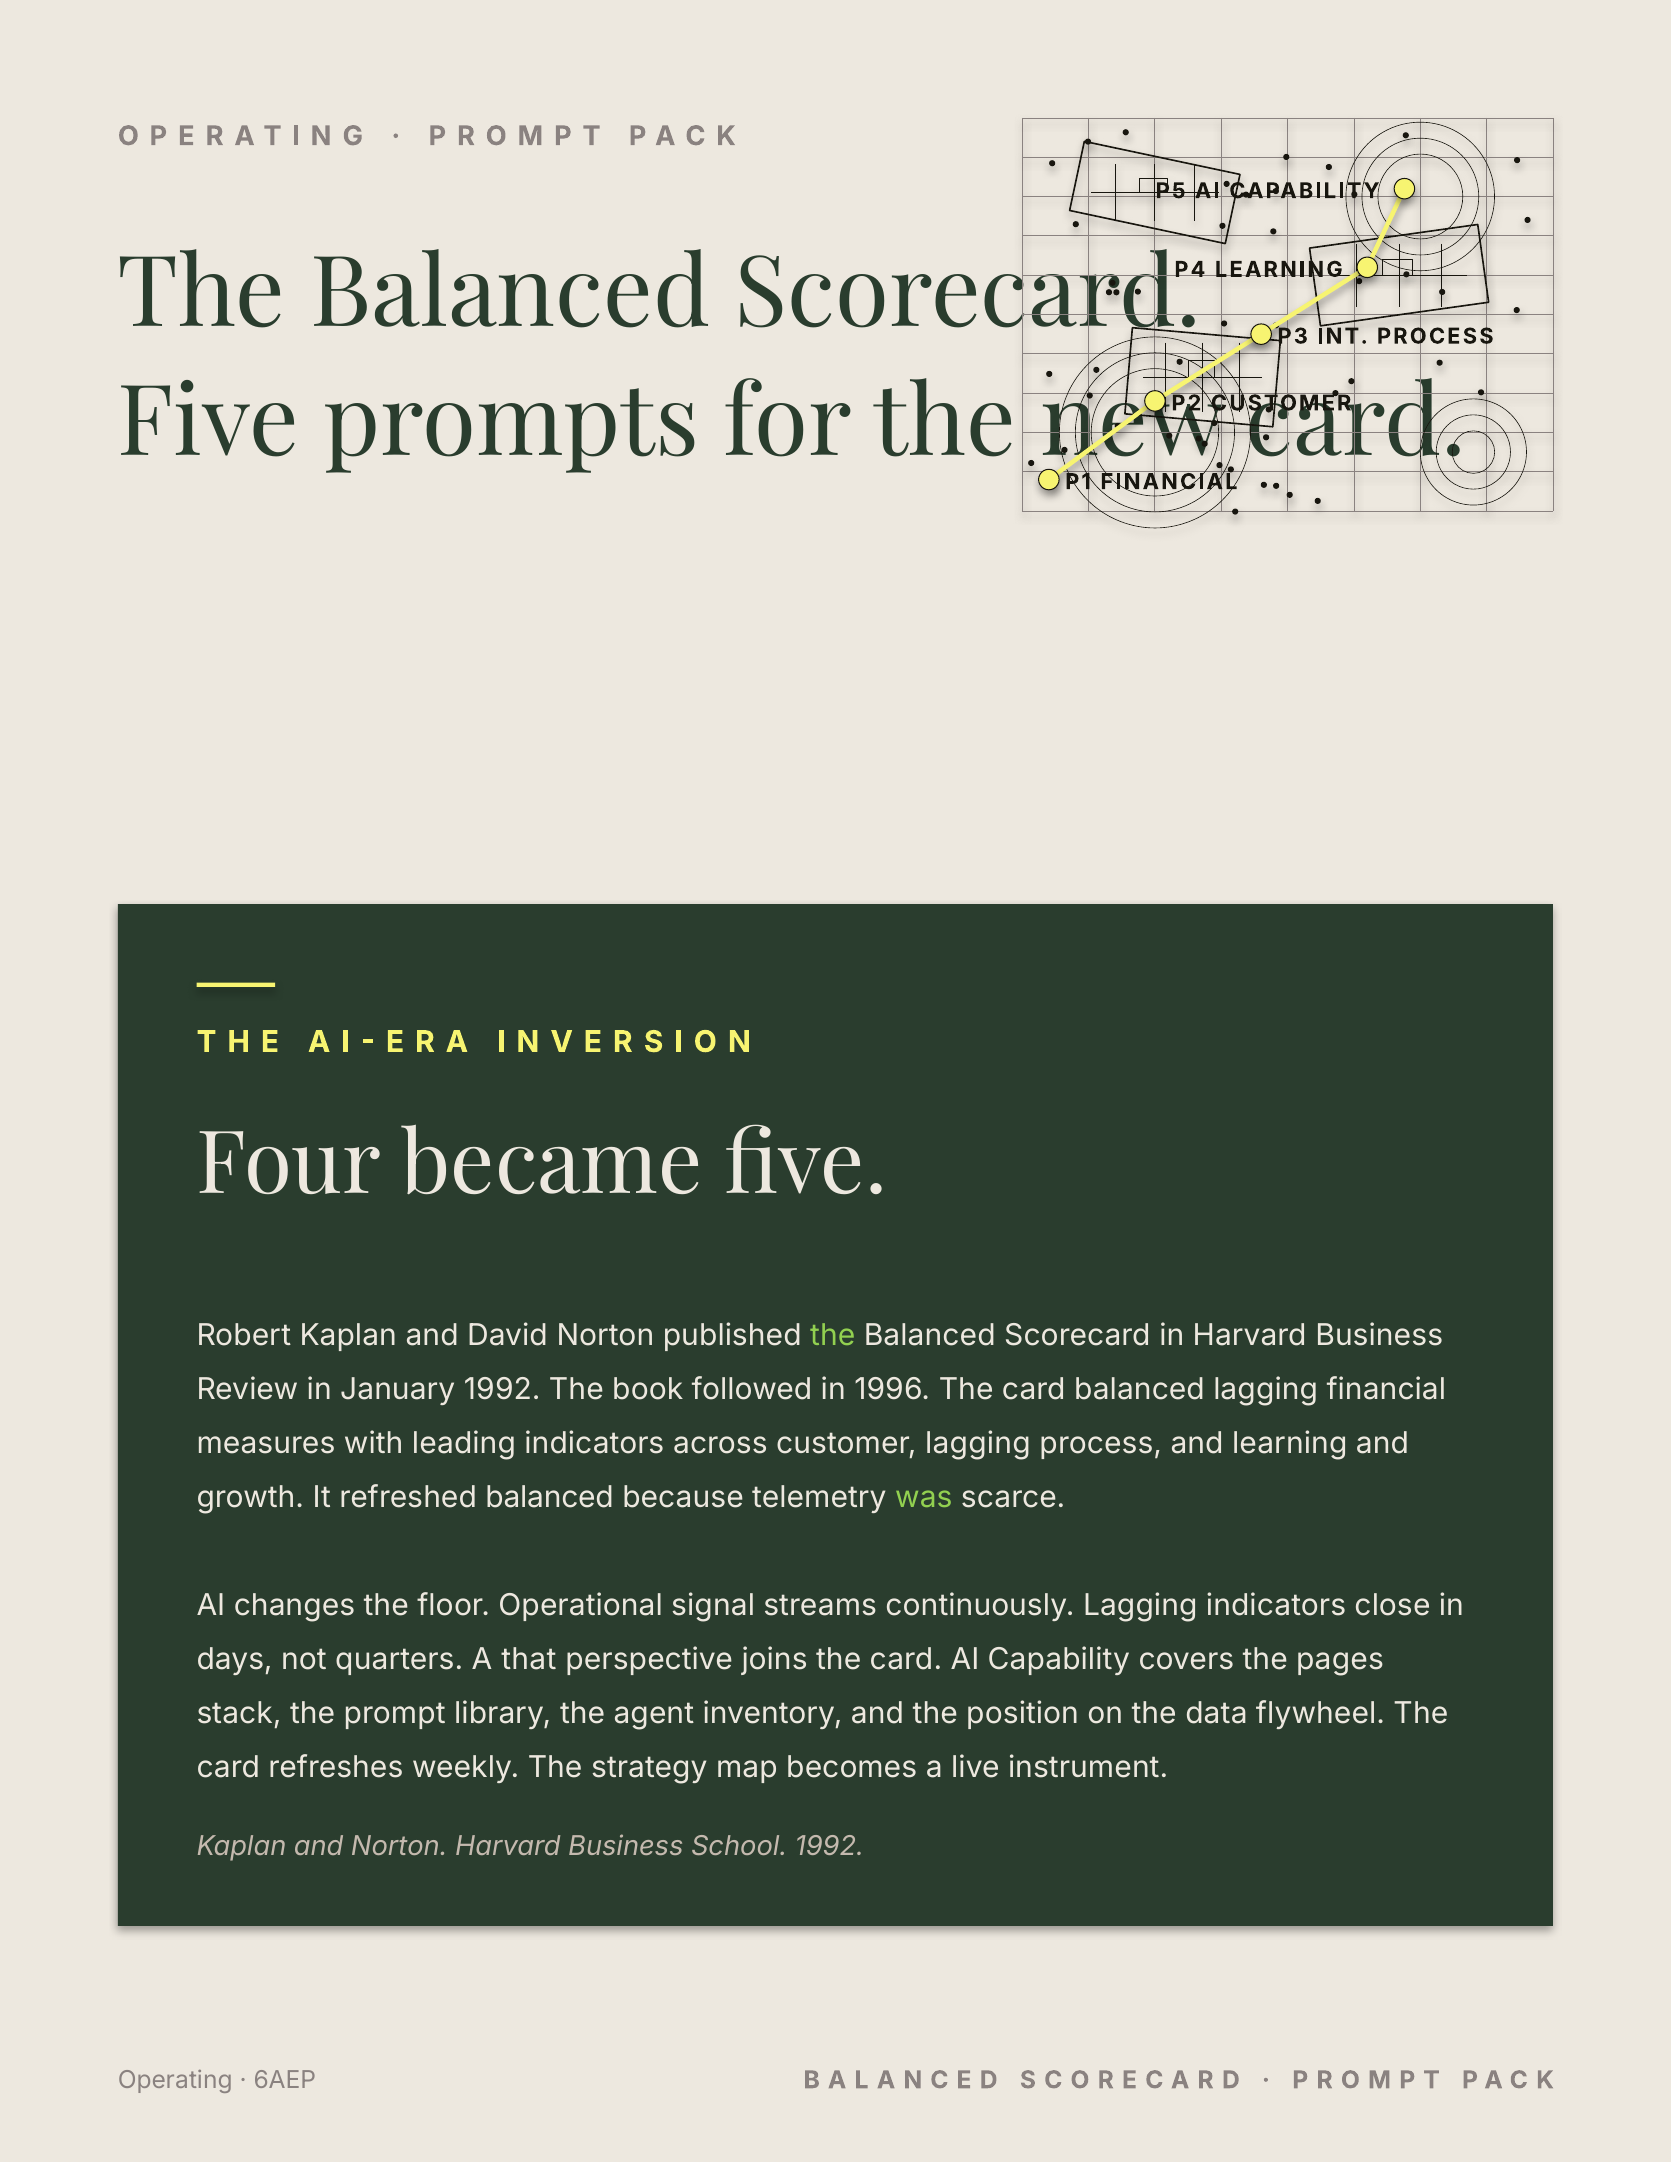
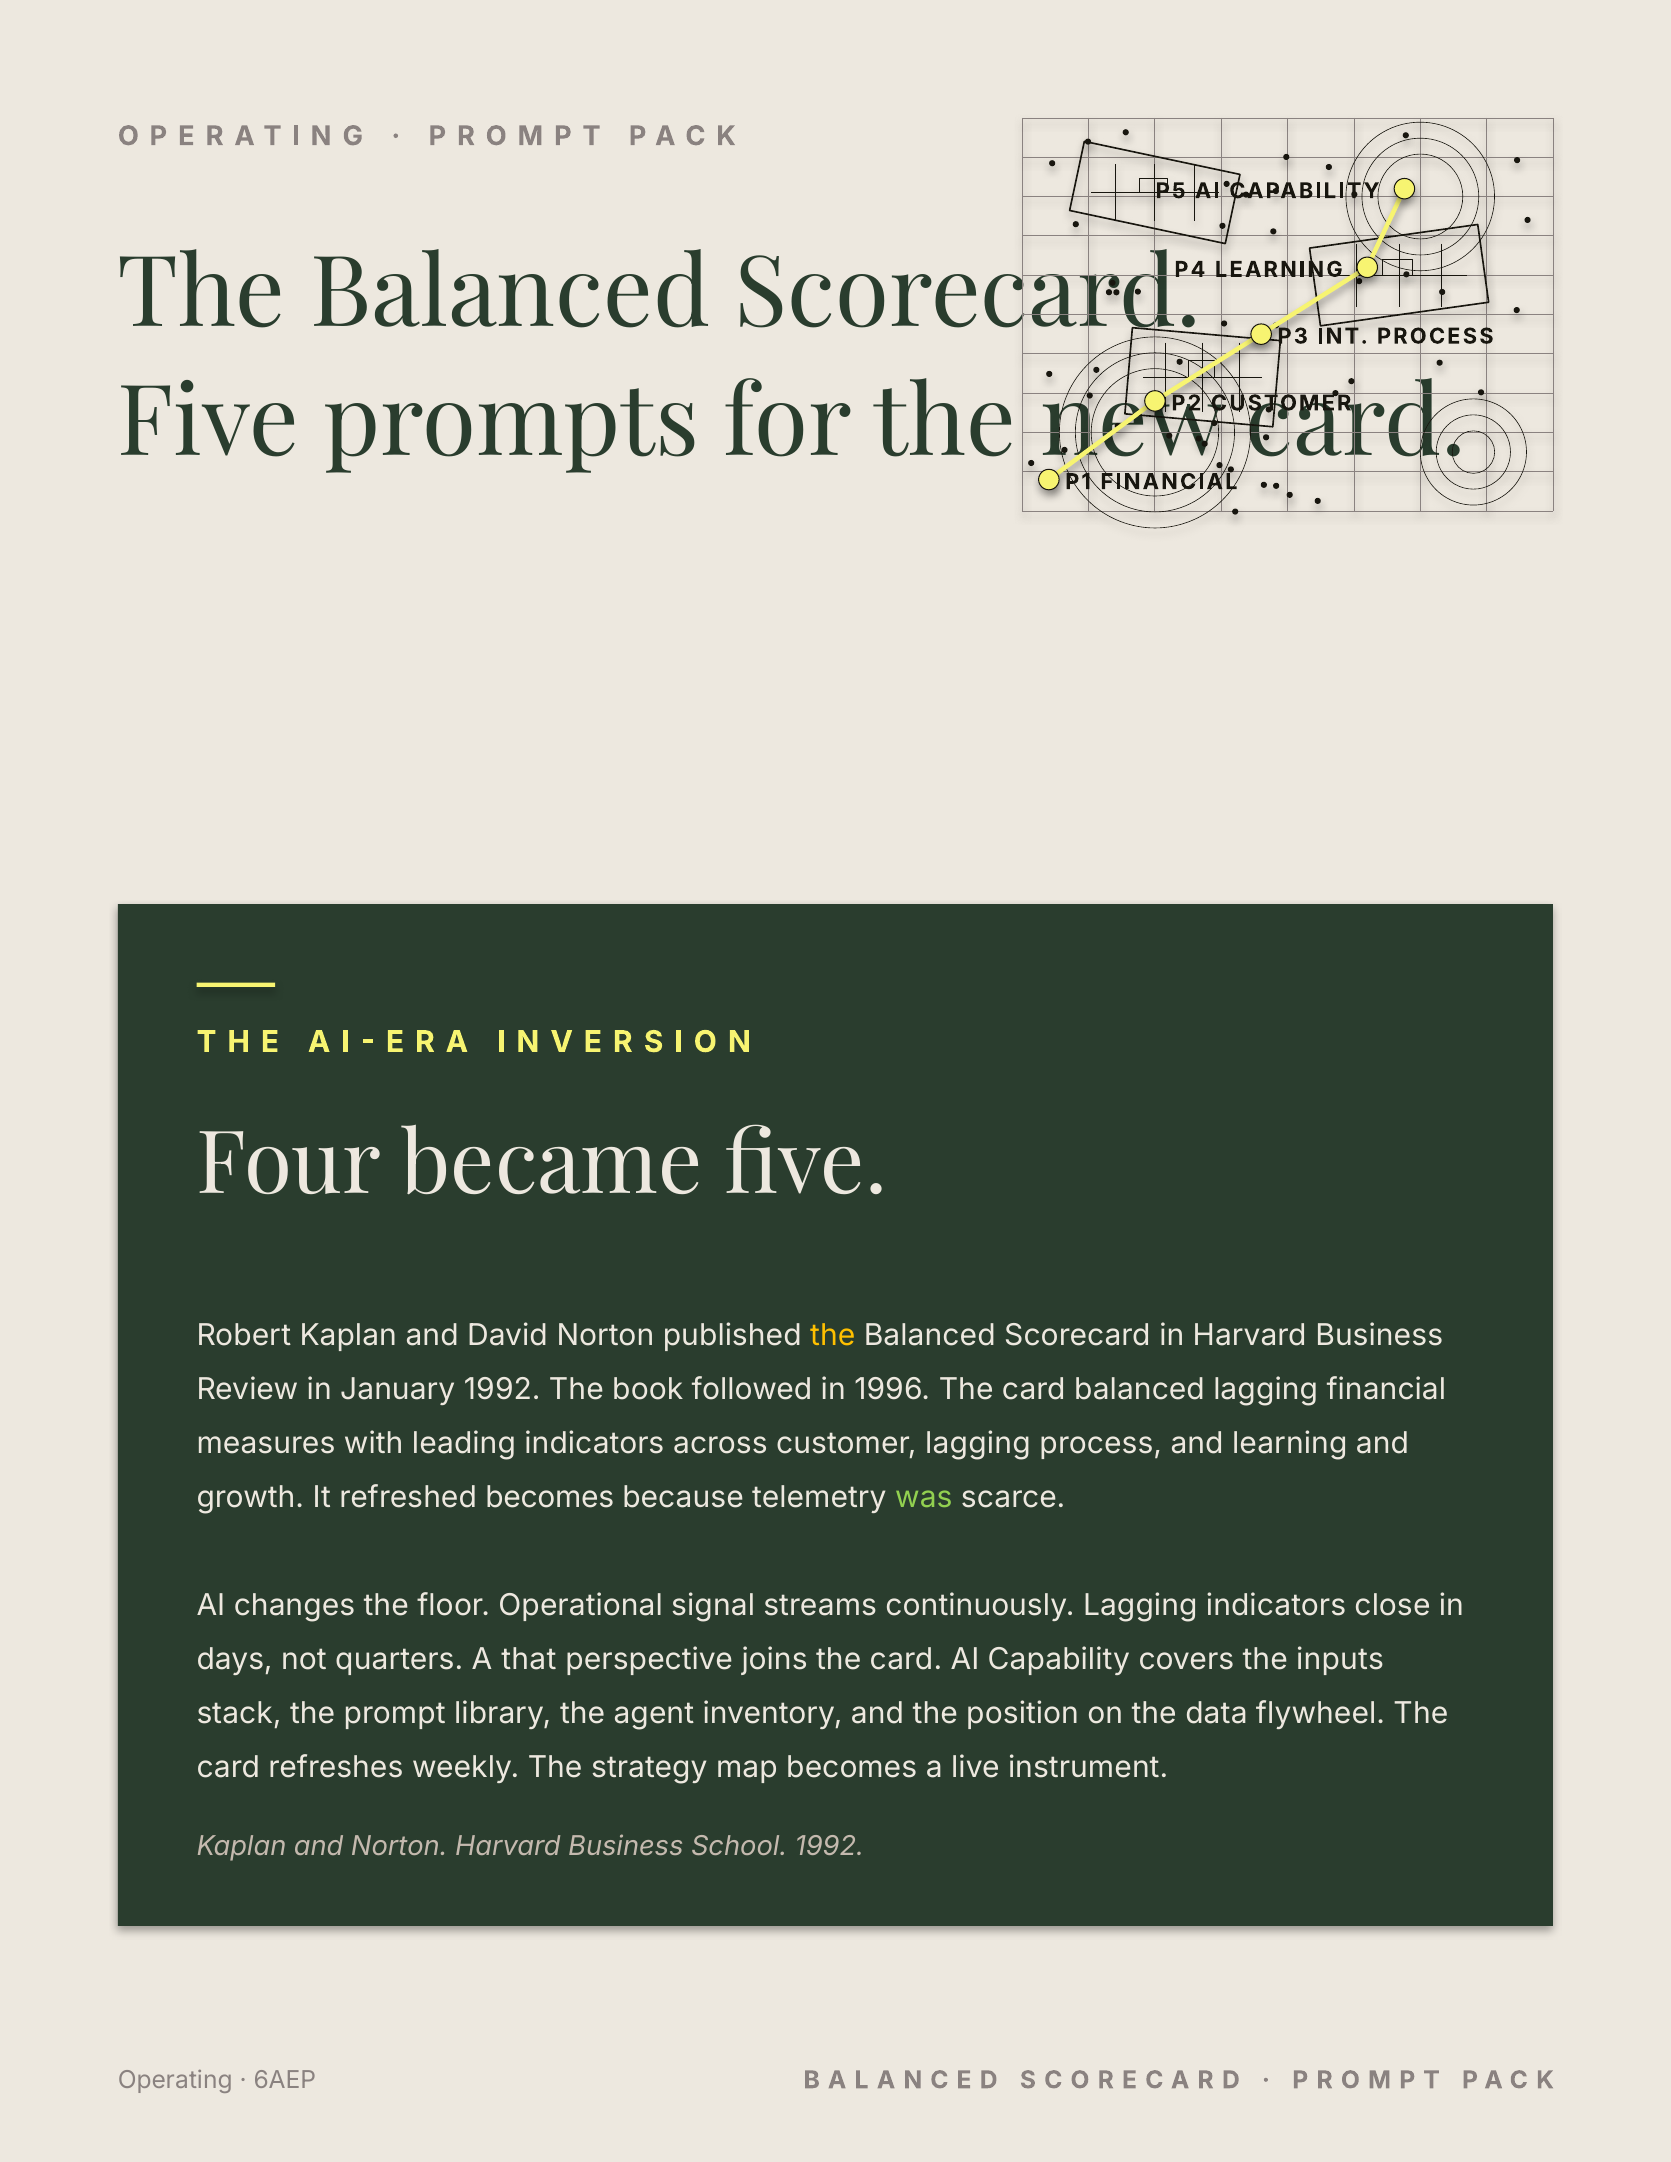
the at (833, 1336) colour: light green -> yellow
refreshed balanced: balanced -> becomes
pages: pages -> inputs
